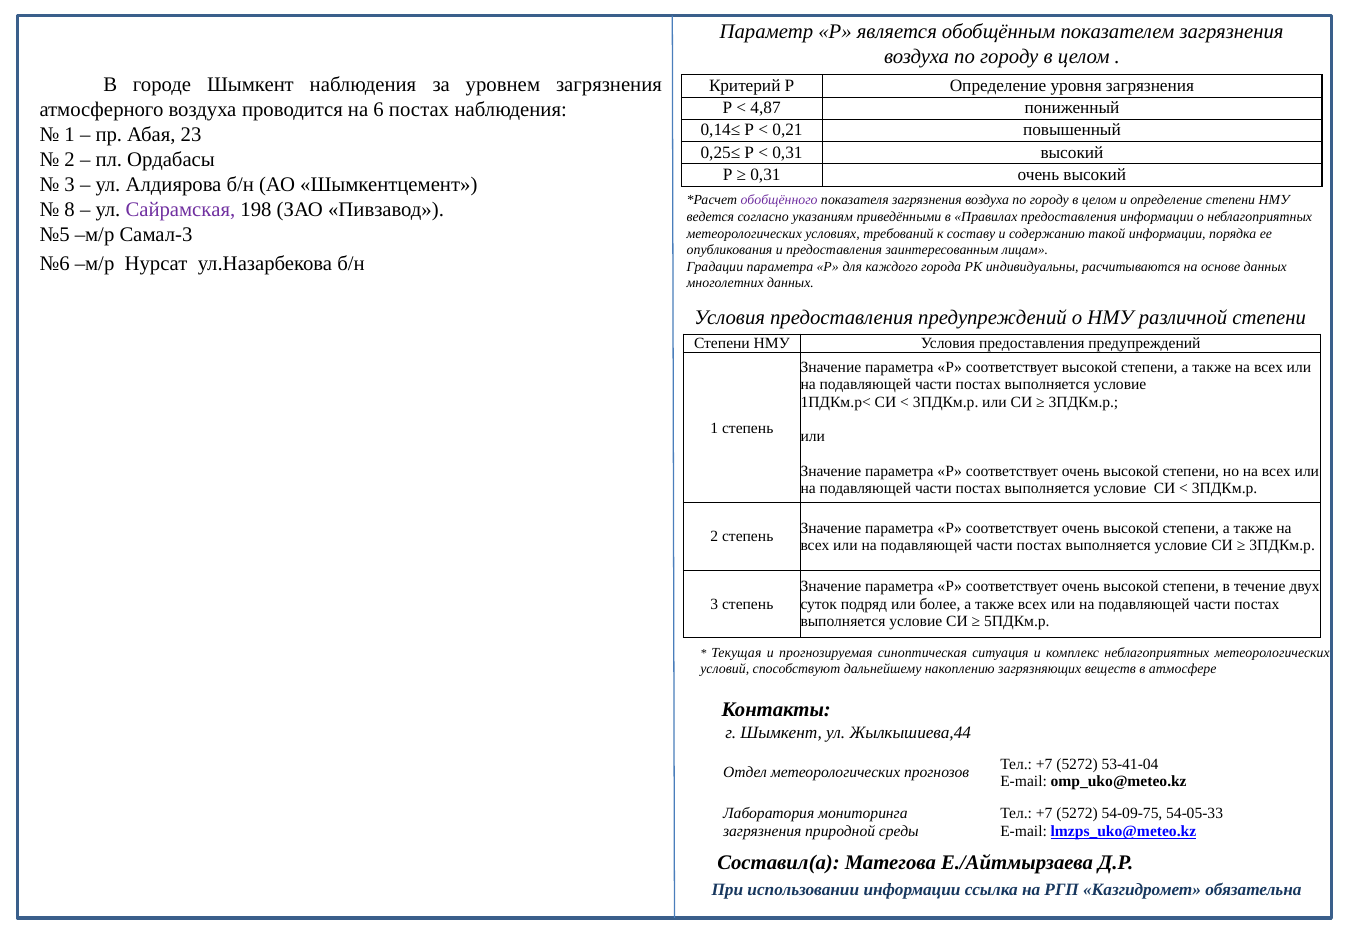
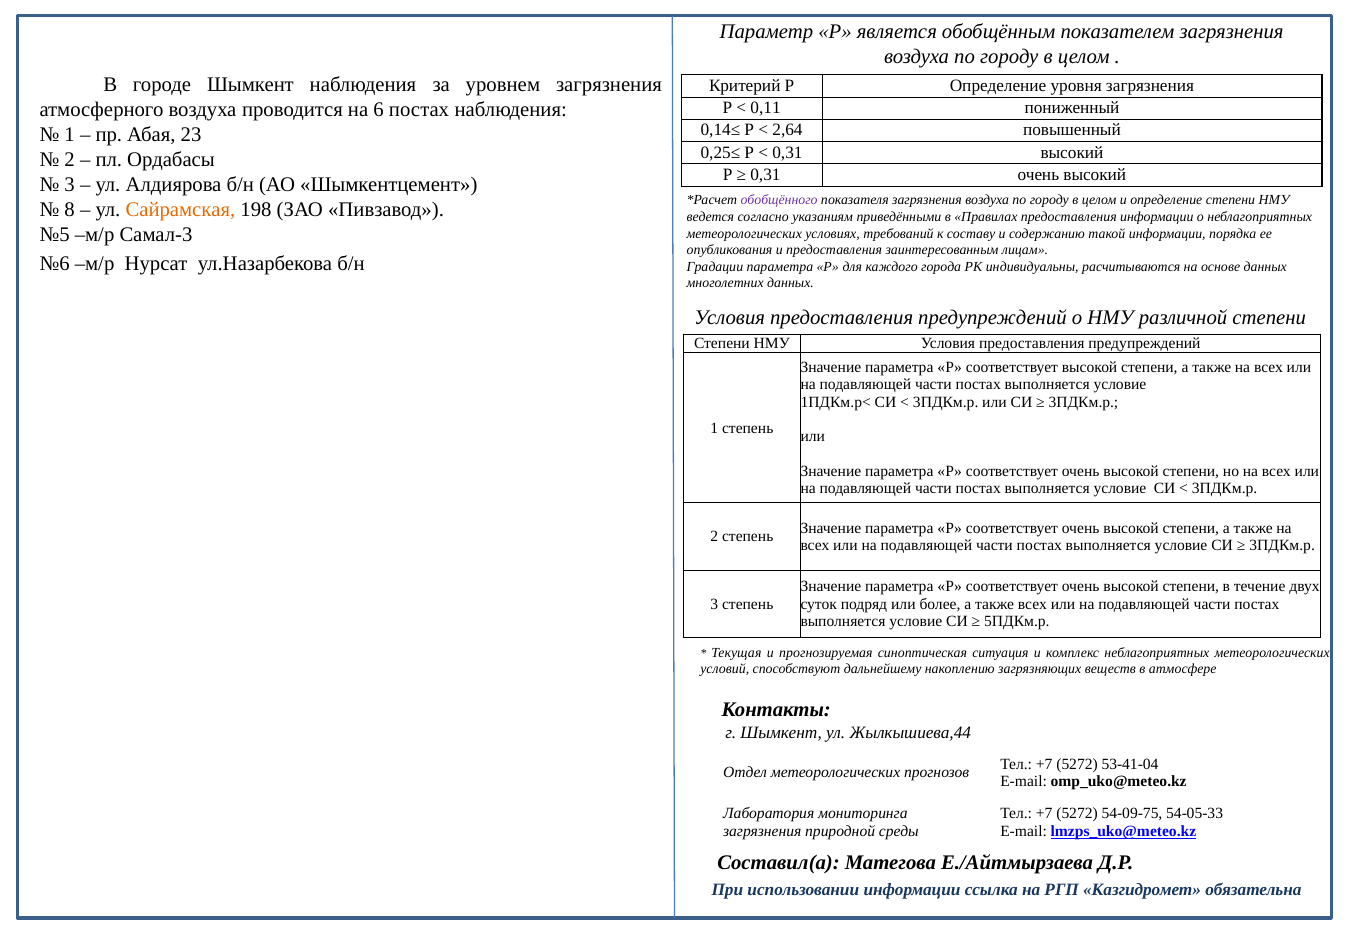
4,87: 4,87 -> 0,11
0,21: 0,21 -> 2,64
Сайрамская colour: purple -> orange
